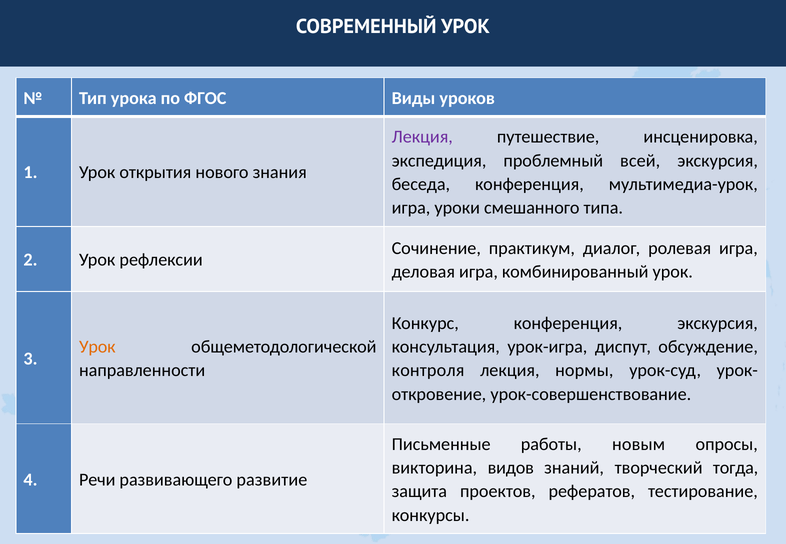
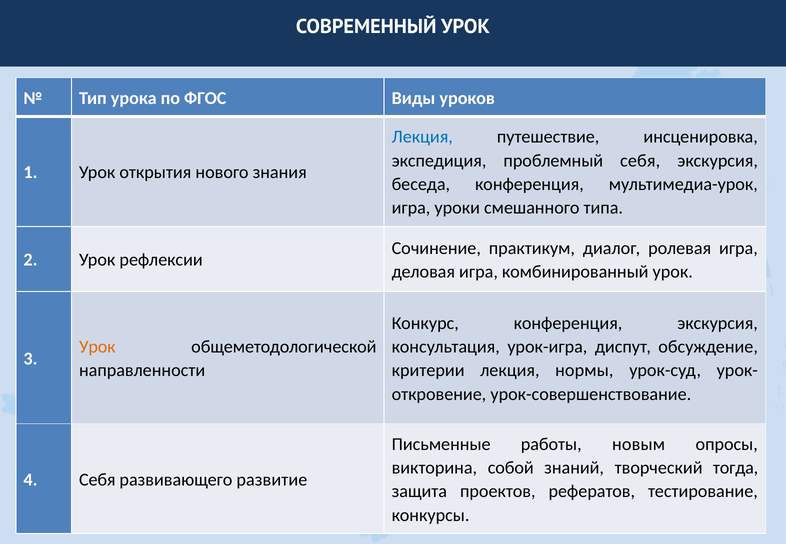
Лекция at (422, 137) colour: purple -> blue
проблемный всей: всей -> себя
контроля: контроля -> критерии
видов: видов -> собой
4 Речи: Речи -> Себя
